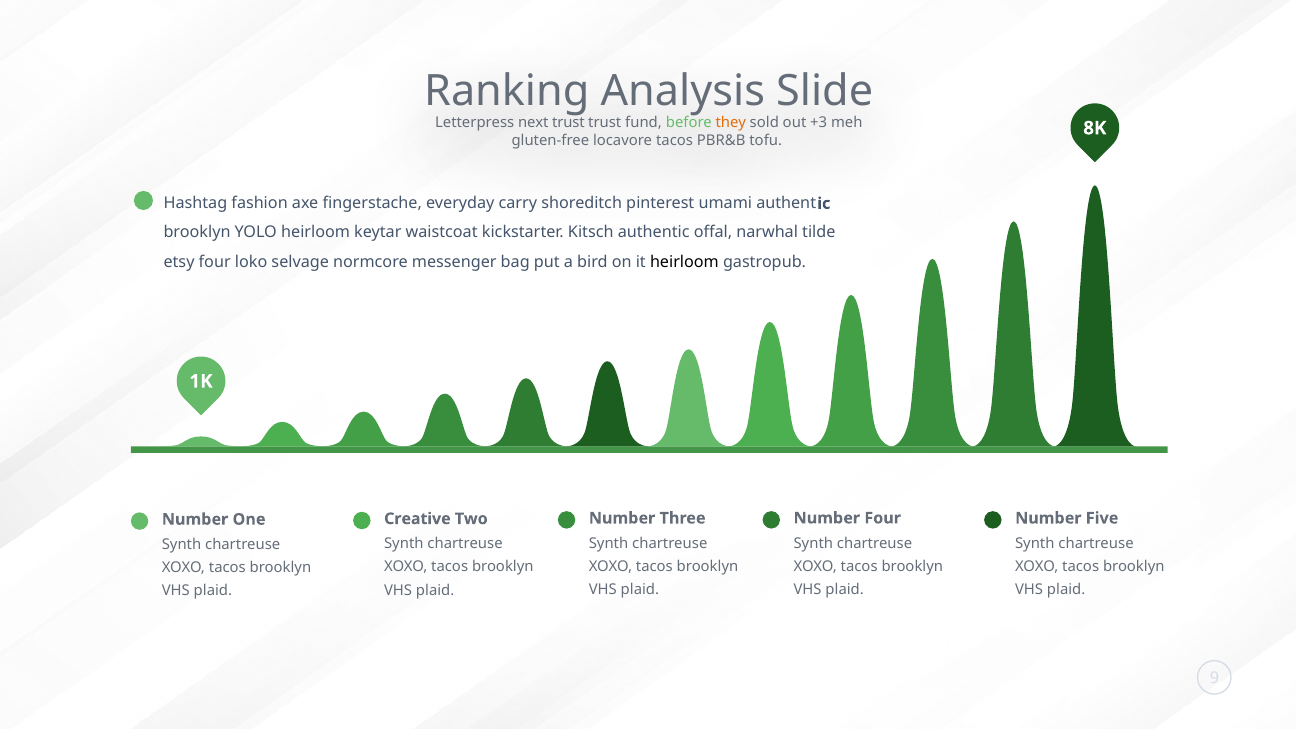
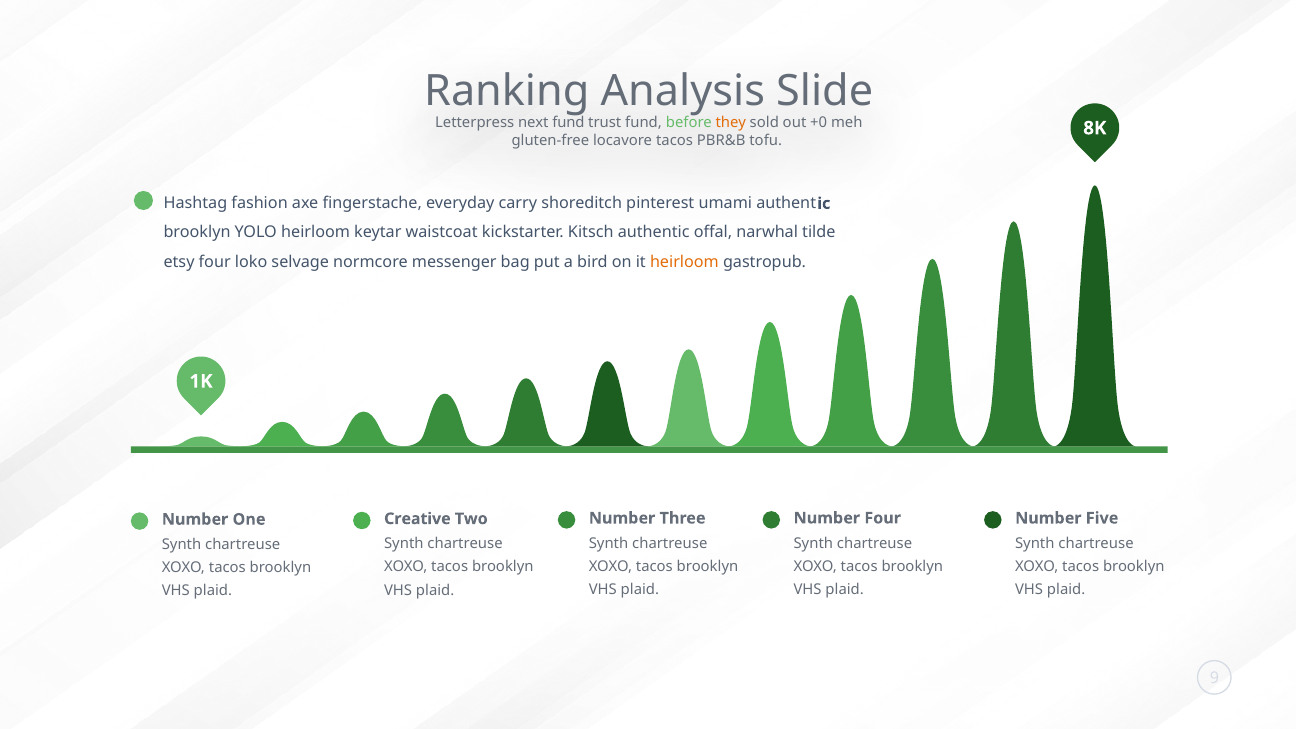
next trust: trust -> fund
+3: +3 -> +0
heirloom at (684, 262) colour: black -> orange
